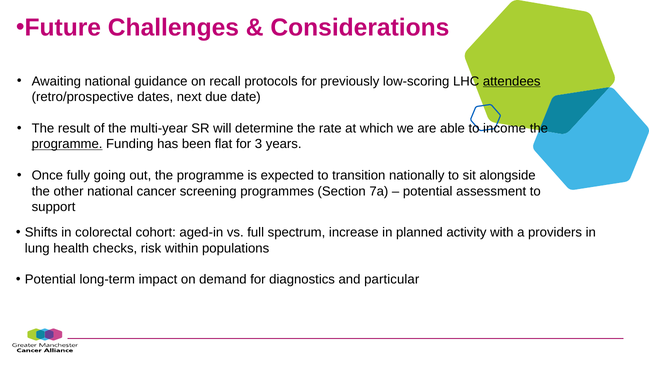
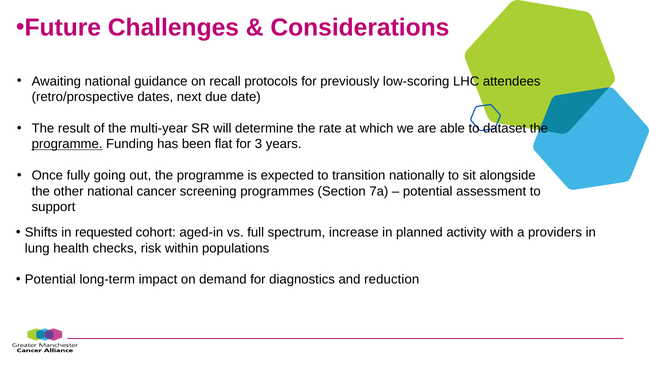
attendees underline: present -> none
income: income -> dataset
colorectal: colorectal -> requested
particular: particular -> reduction
